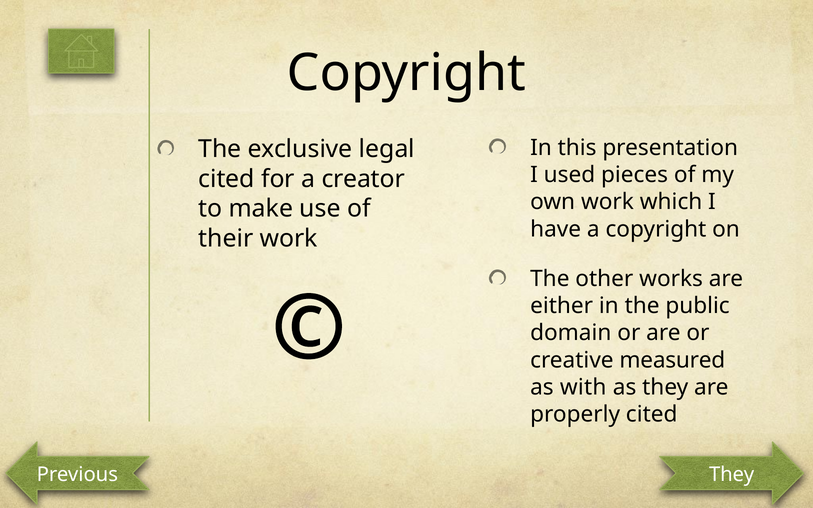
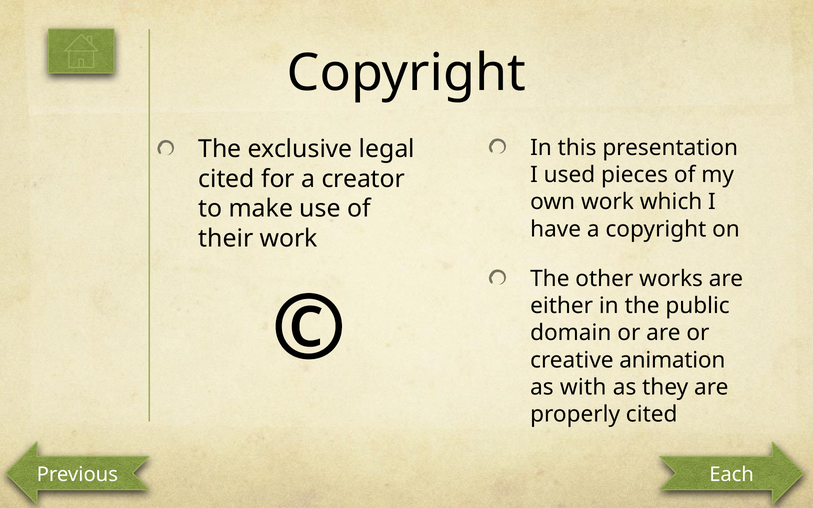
measured: measured -> animation
They at (732, 475): They -> Each
